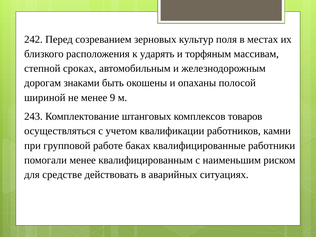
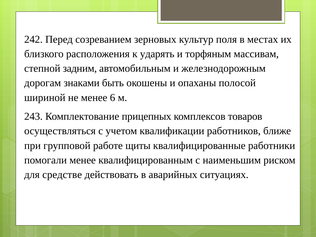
сроках: сроках -> задним
9: 9 -> 6
штанговых: штанговых -> прицепных
камни: камни -> ближе
баках: баках -> щиты
